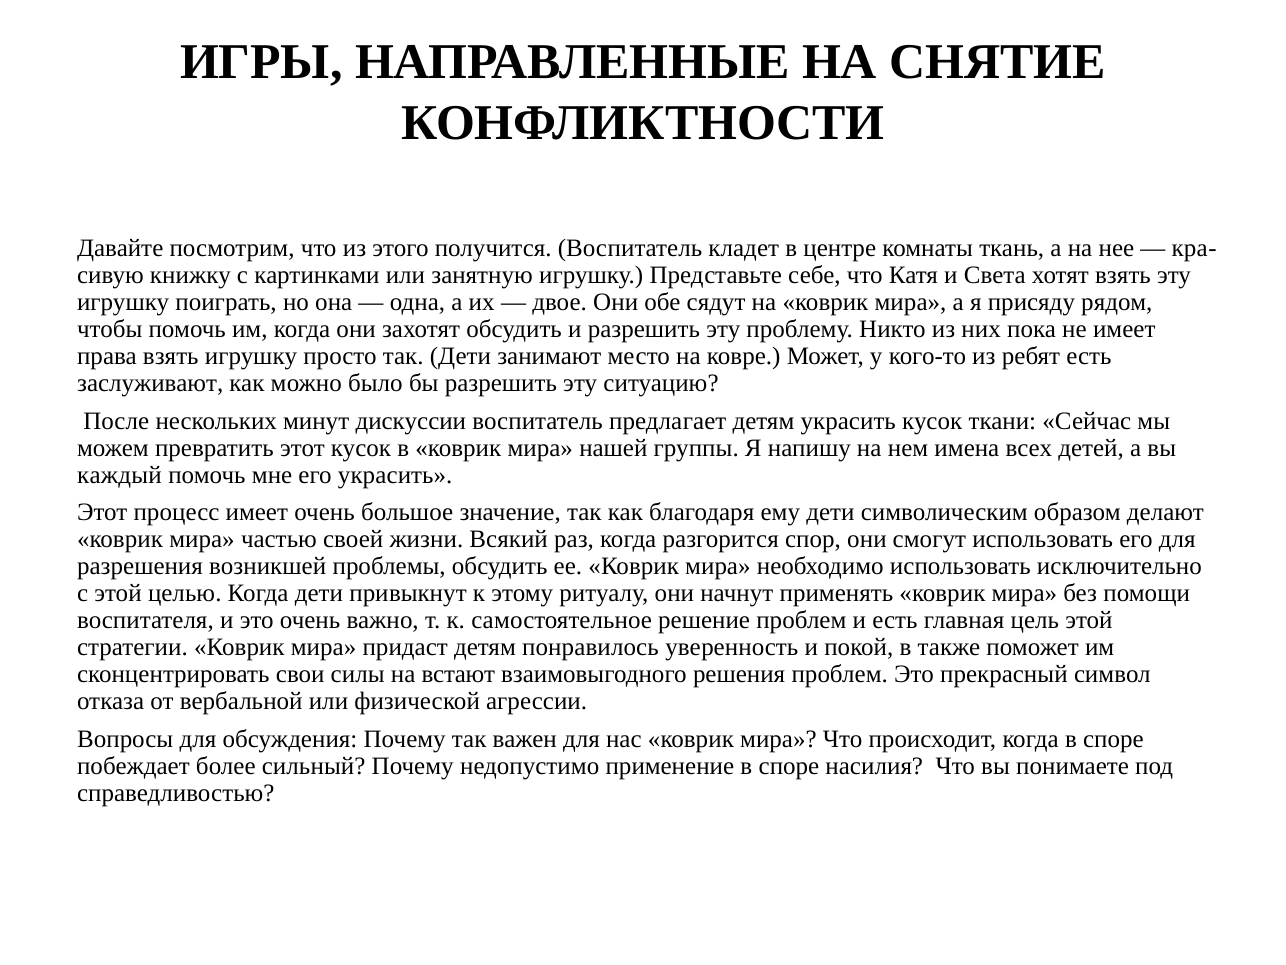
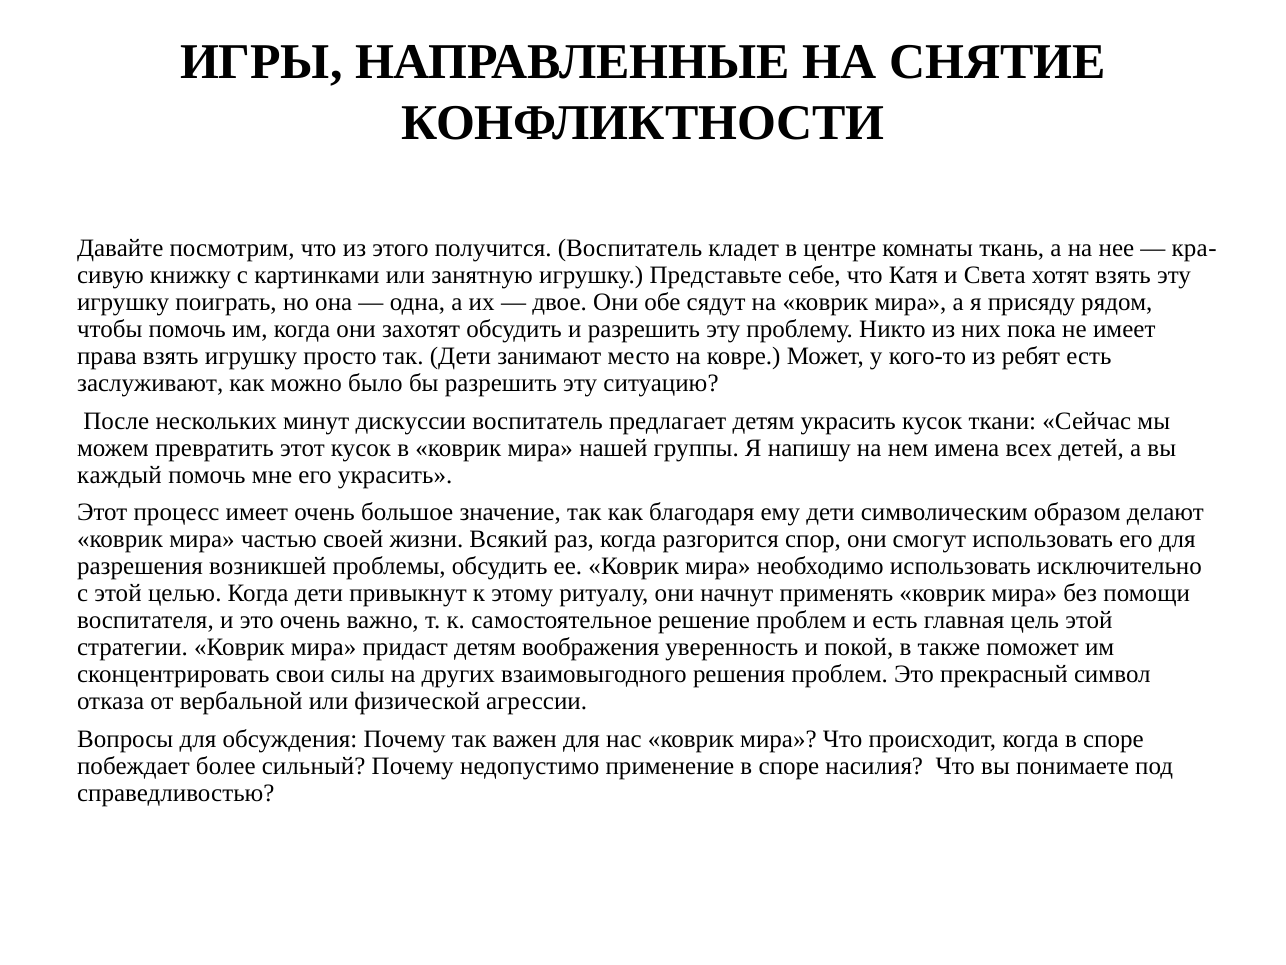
понравилось: понравилось -> воображения
встают: встают -> других
